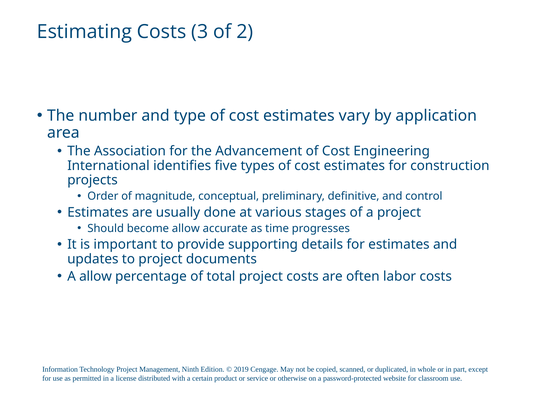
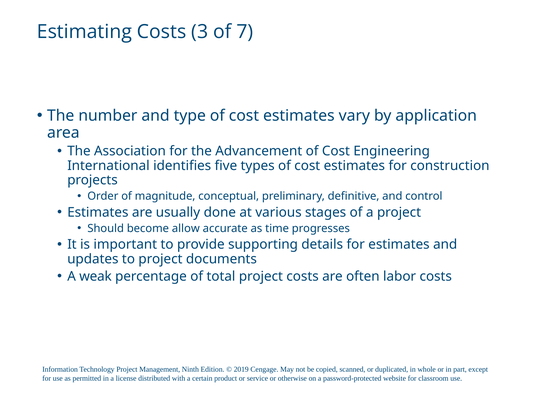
2: 2 -> 7
A allow: allow -> weak
